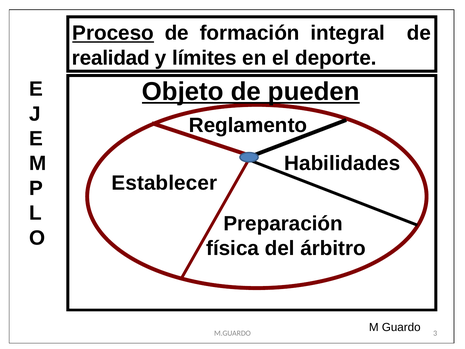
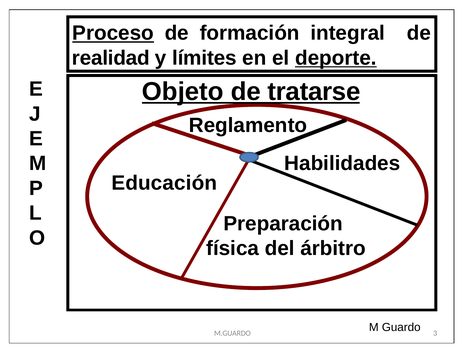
deporte underline: none -> present
pueden: pueden -> tratarse
Establecer: Establecer -> Educación
